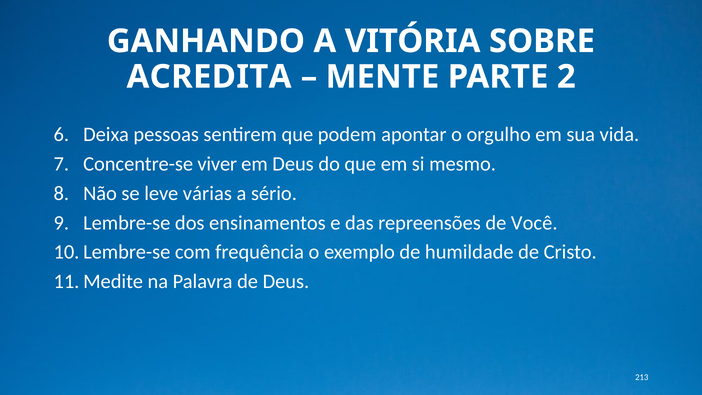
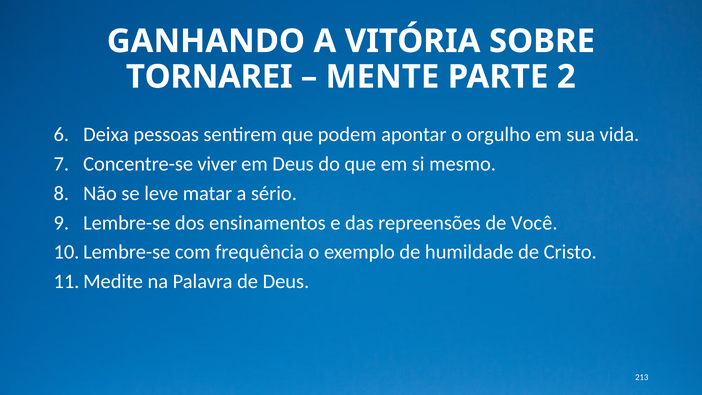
ACREDITA: ACREDITA -> TORNAREI
várias: várias -> matar
